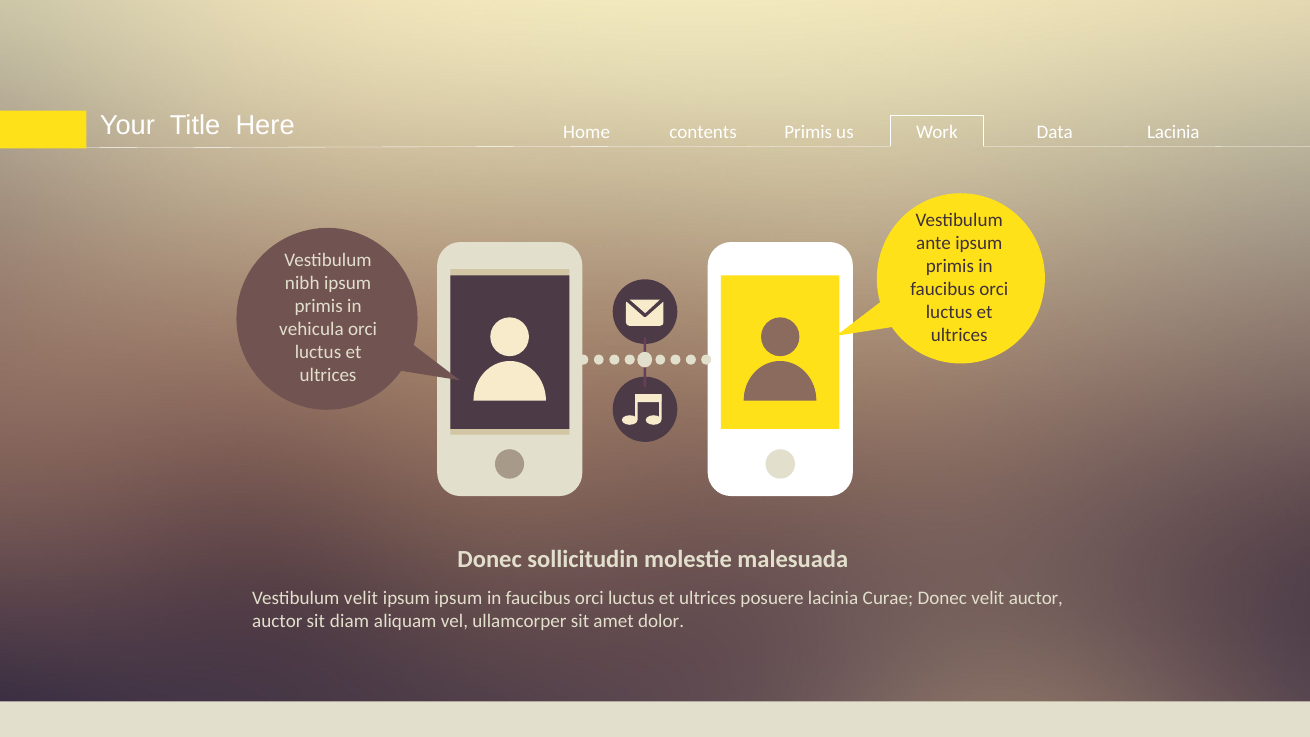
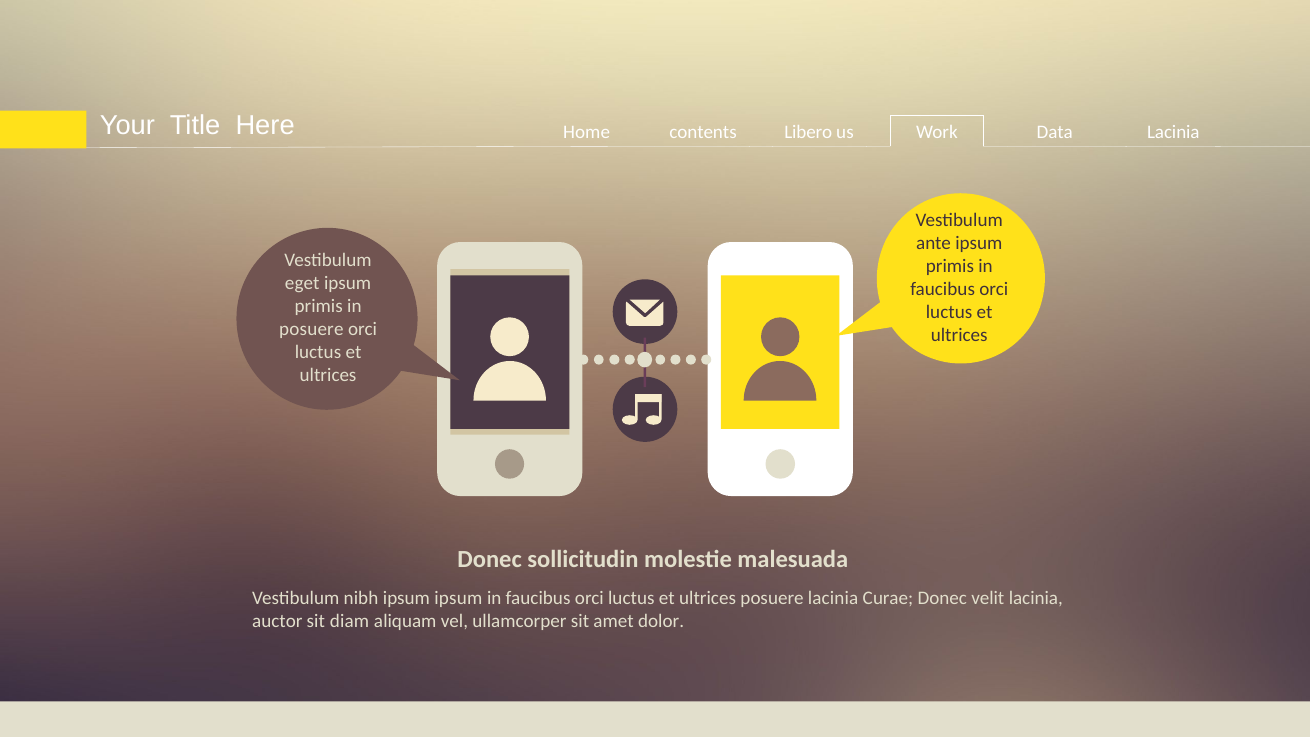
contents Primis: Primis -> Libero
nibh: nibh -> eget
vehicula at (311, 329): vehicula -> posuere
Vestibulum velit: velit -> nibh
velit auctor: auctor -> lacinia
